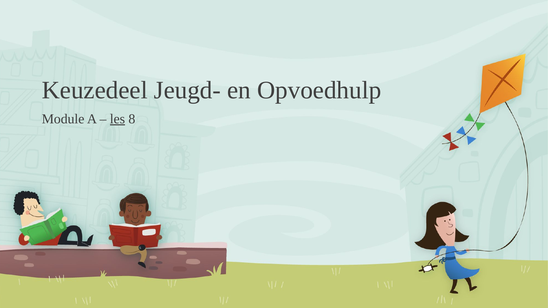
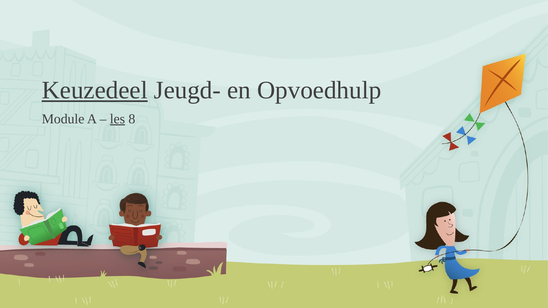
Keuzedeel underline: none -> present
